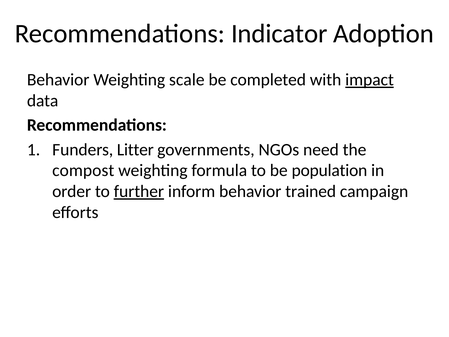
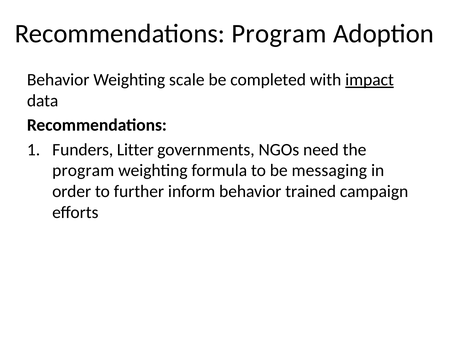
Recommendations Indicator: Indicator -> Program
compost at (83, 170): compost -> program
population: population -> messaging
further underline: present -> none
